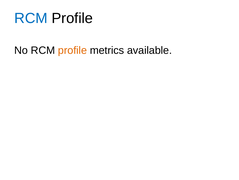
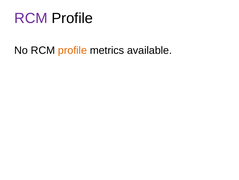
RCM at (31, 18) colour: blue -> purple
